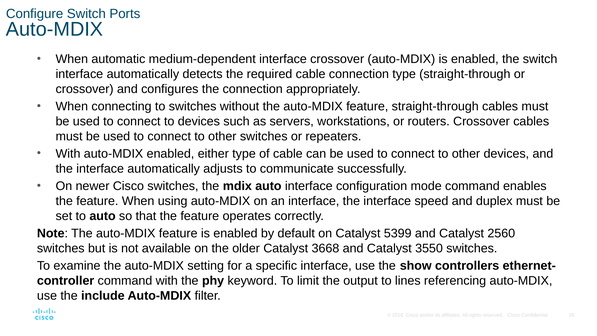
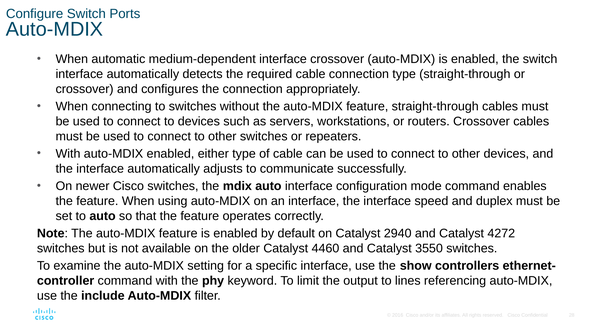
5399: 5399 -> 2940
2560: 2560 -> 4272
3668: 3668 -> 4460
